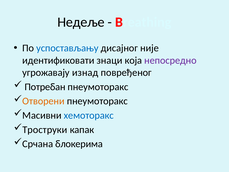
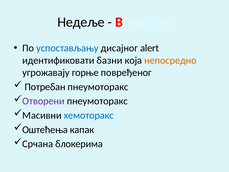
није: није -> alert
знаци: знаци -> базни
непосредно colour: purple -> orange
изнад: изнад -> горње
Отворени colour: orange -> purple
Троструки: Троструки -> Оштећења
